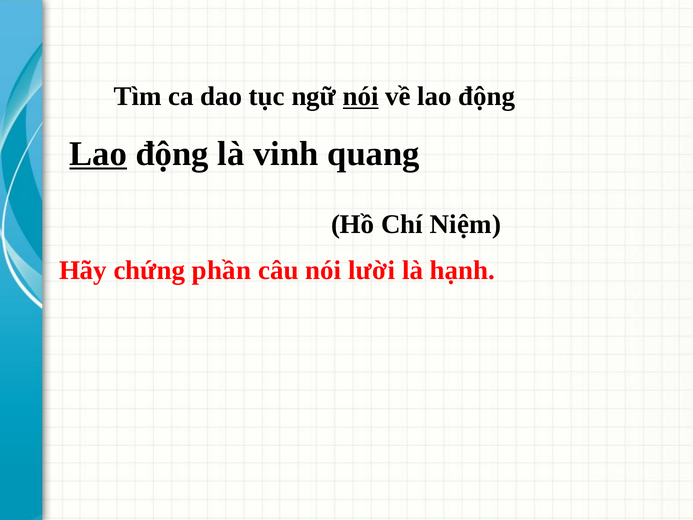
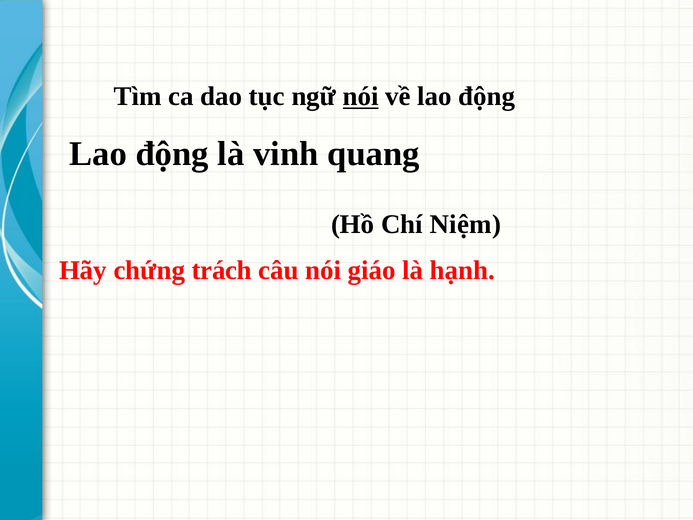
Lao at (98, 154) underline: present -> none
phần: phần -> trách
lười: lười -> giáo
